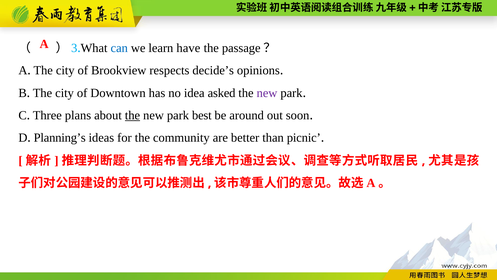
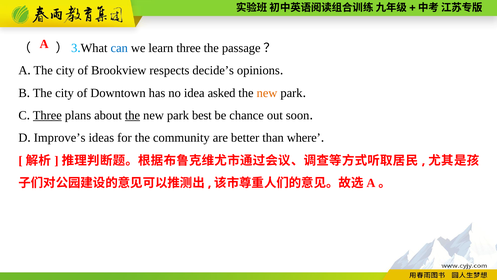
learn have: have -> three
new at (267, 93) colour: purple -> orange
Three at (47, 115) underline: none -> present
around: around -> chance
Planning’s: Planning’s -> Improve’s
picnic: picnic -> where
